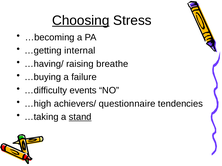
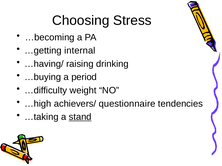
Choosing underline: present -> none
breathe: breathe -> drinking
failure: failure -> period
events: events -> weight
